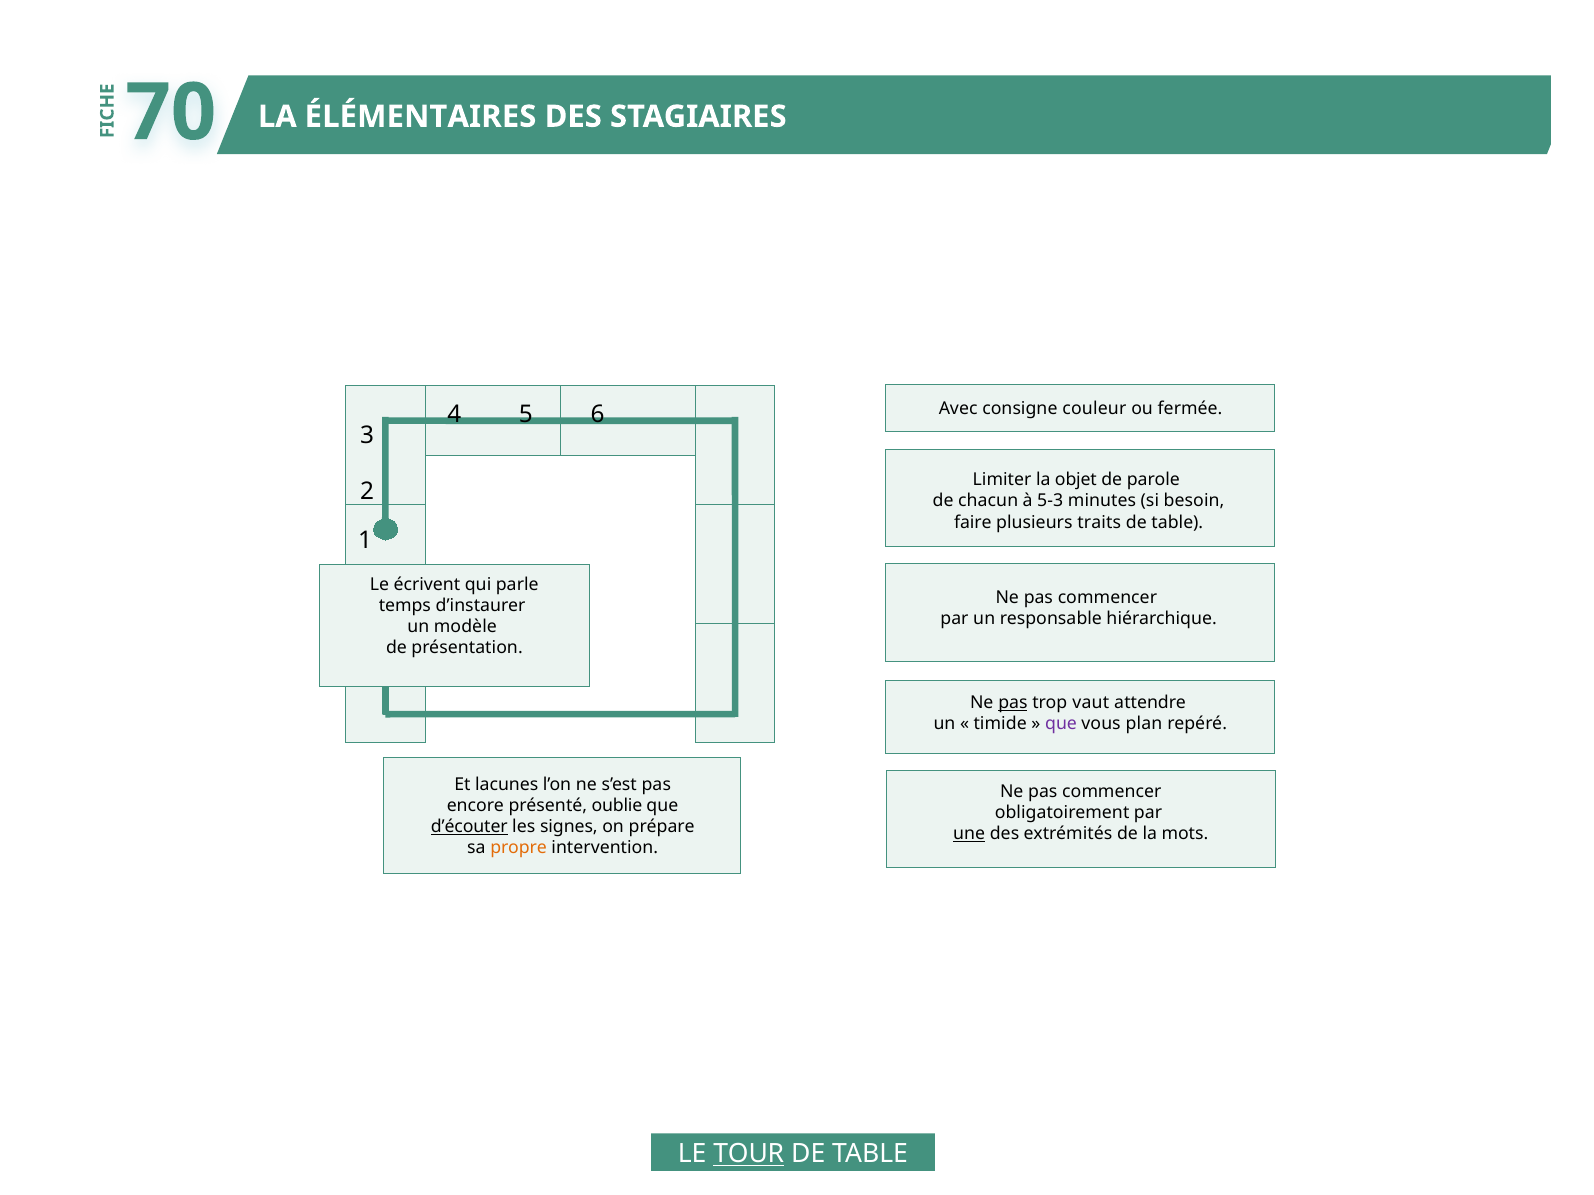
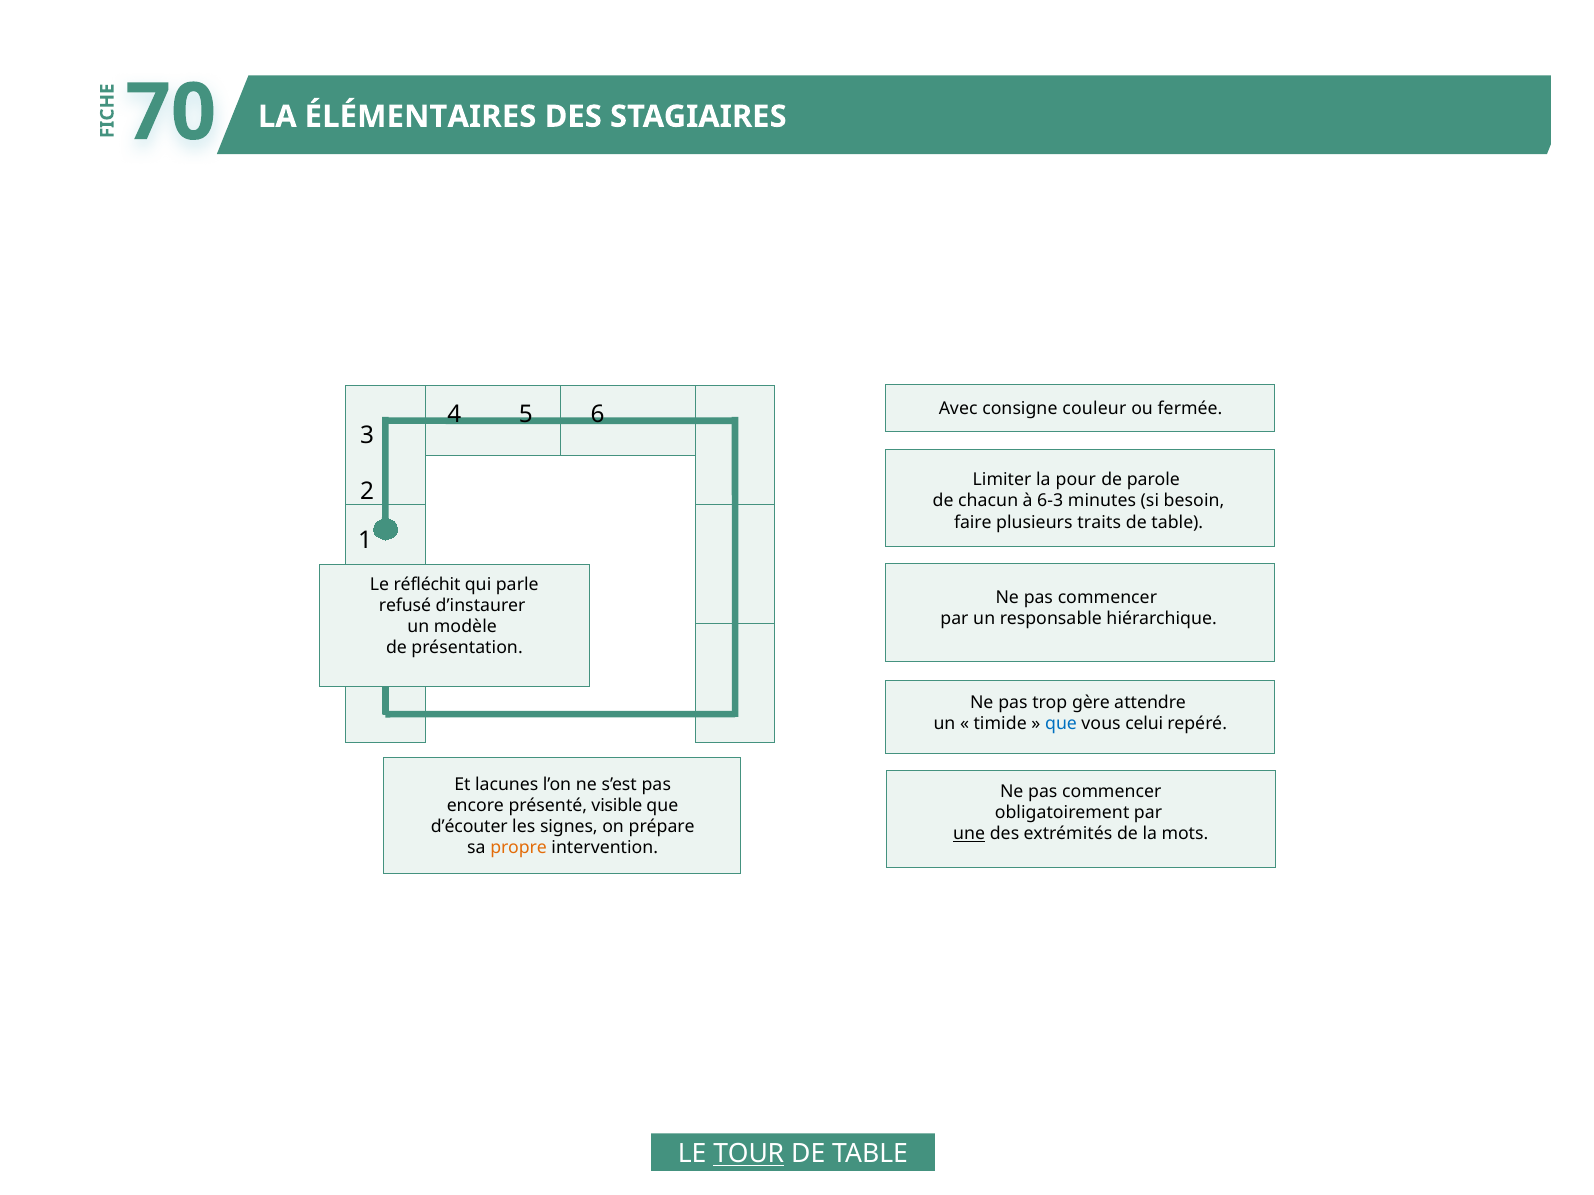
objet: objet -> pour
5-3: 5-3 -> 6-3
écrivent: écrivent -> réfléchit
temps: temps -> refusé
pas at (1013, 703) underline: present -> none
vaut: vaut -> gère
que at (1061, 724) colour: purple -> blue
plan: plan -> celui
oublie: oublie -> visible
d’écouter underline: present -> none
